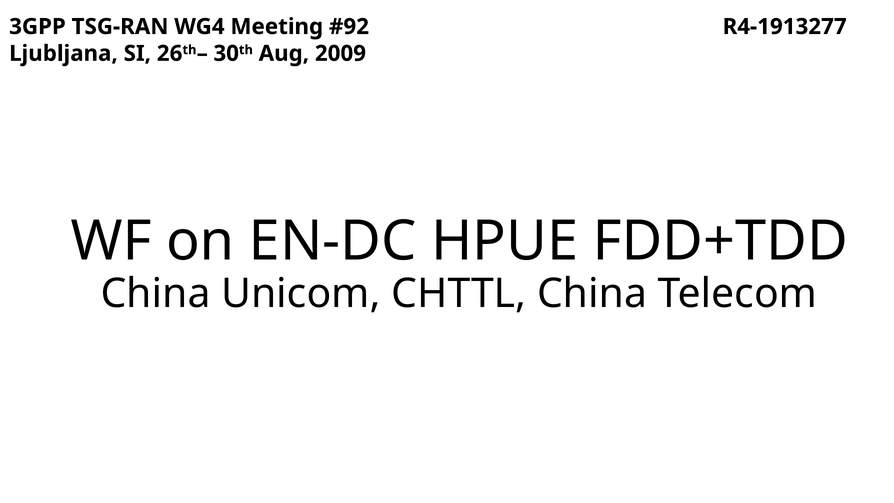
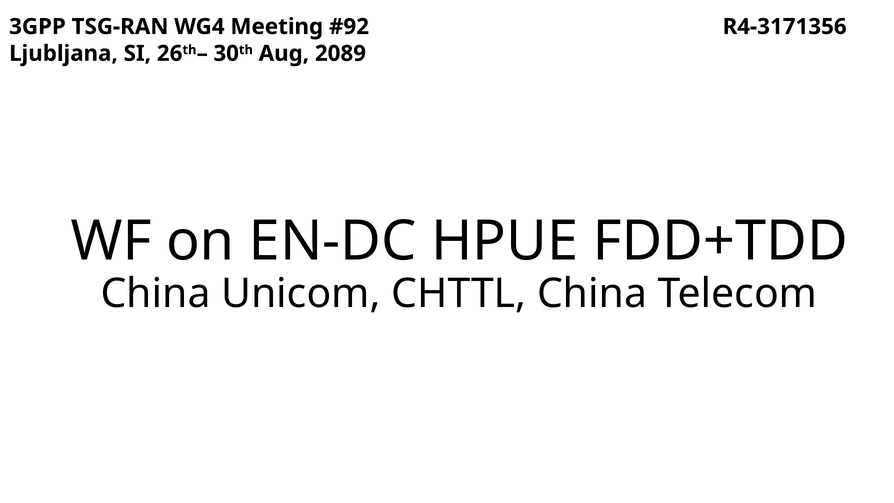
R4-1913277: R4-1913277 -> R4-3171356
2009: 2009 -> 2089
